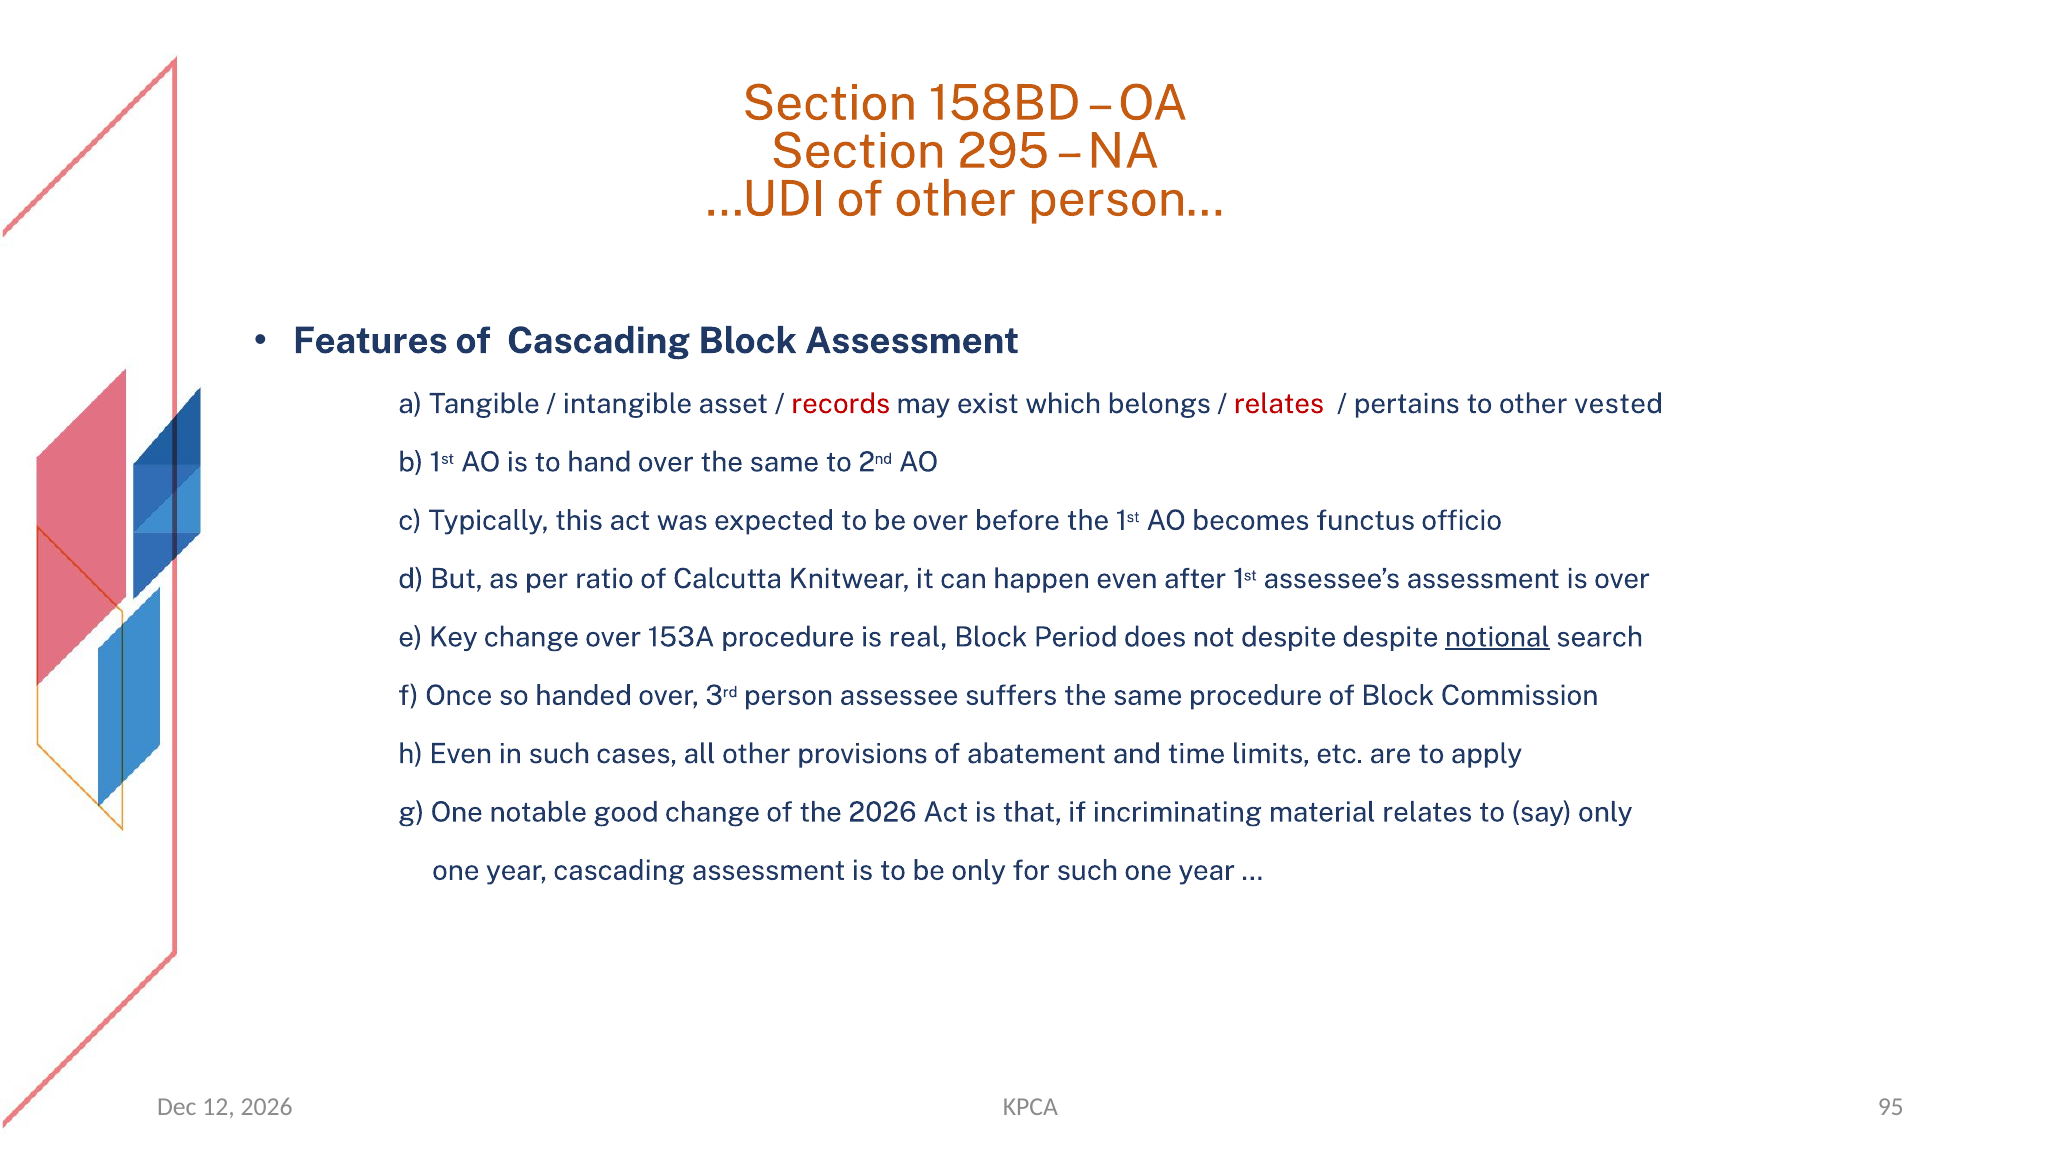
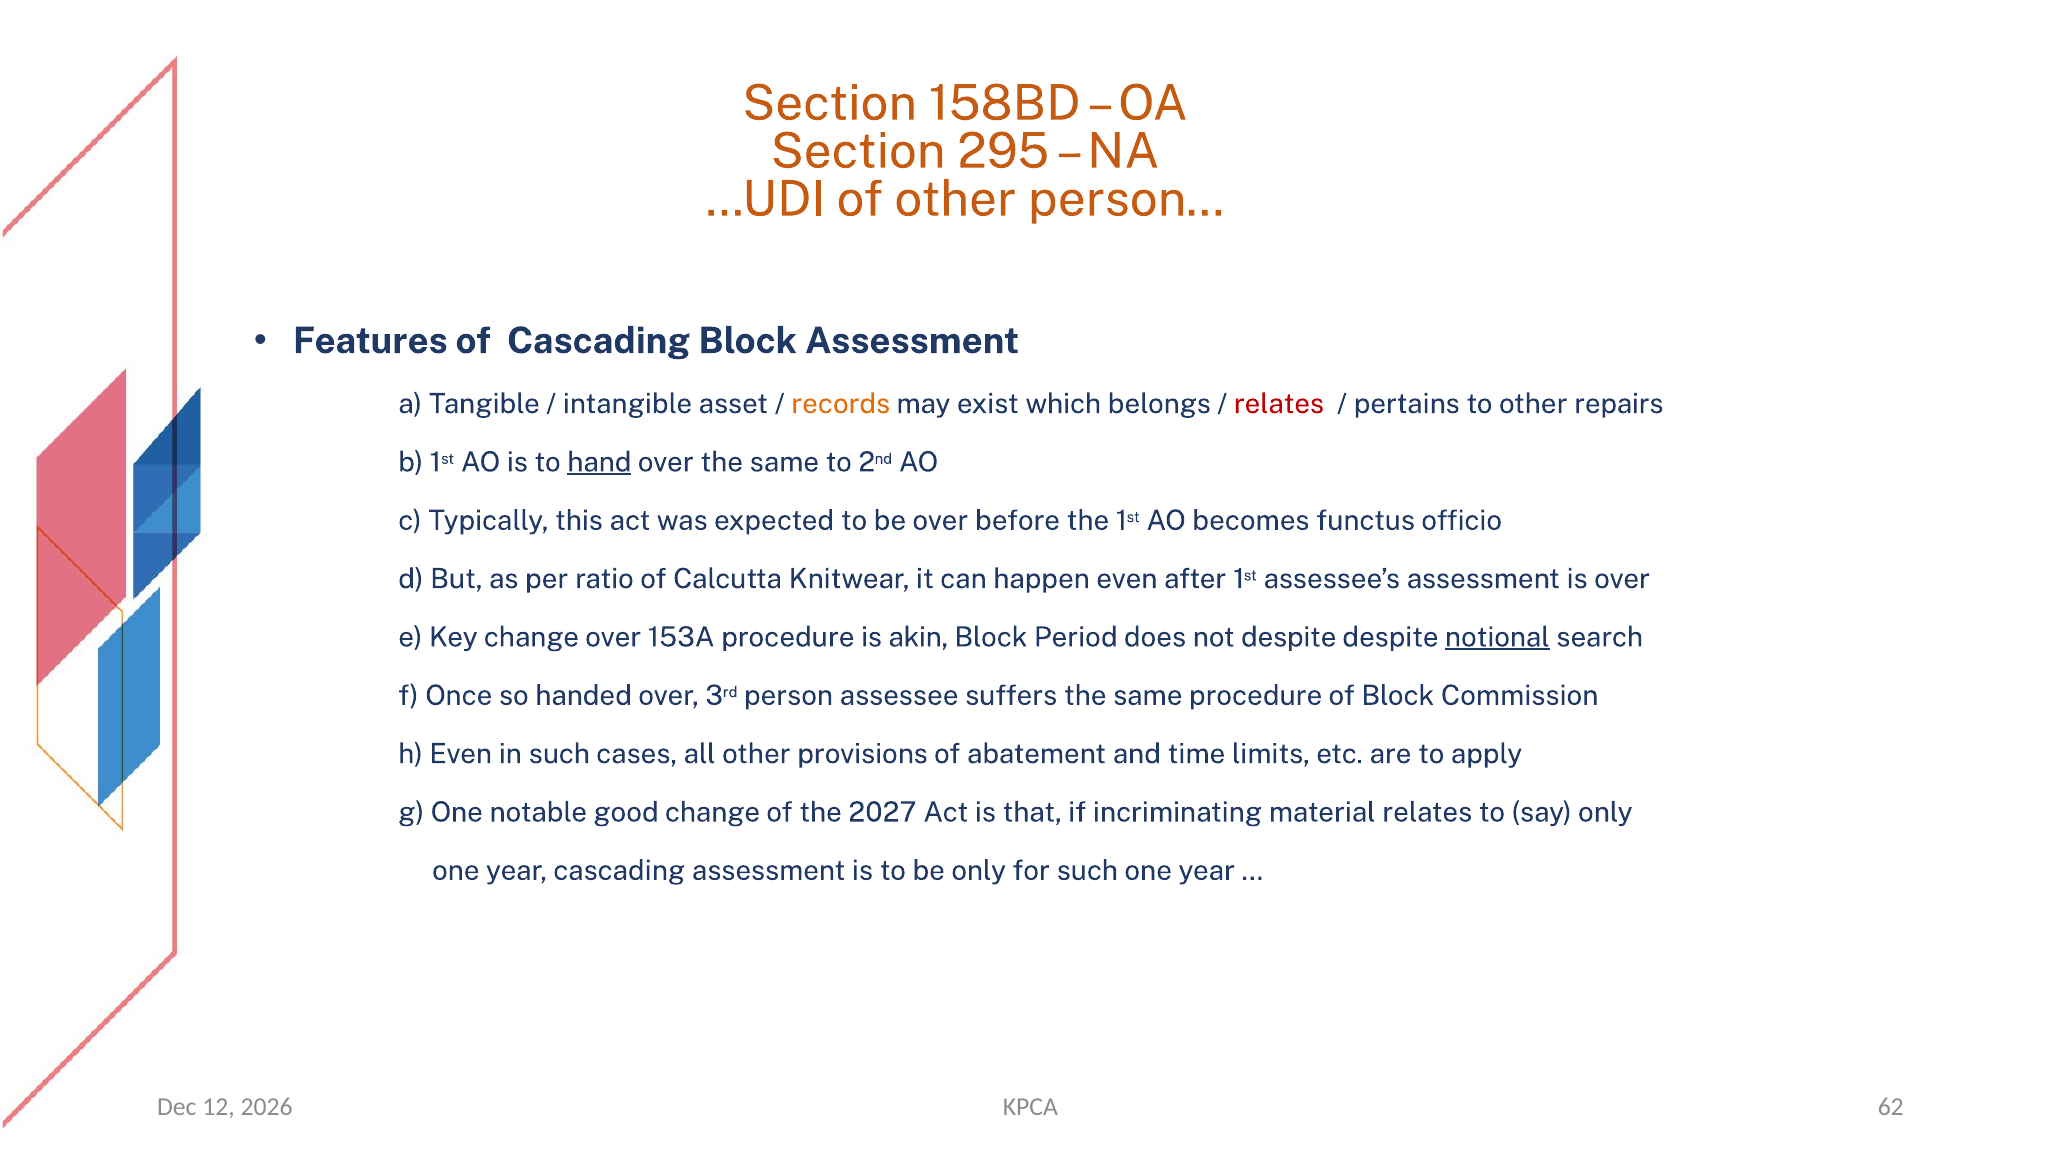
records colour: red -> orange
vested: vested -> repairs
hand underline: none -> present
real: real -> akin
the 2026: 2026 -> 2027
95: 95 -> 62
